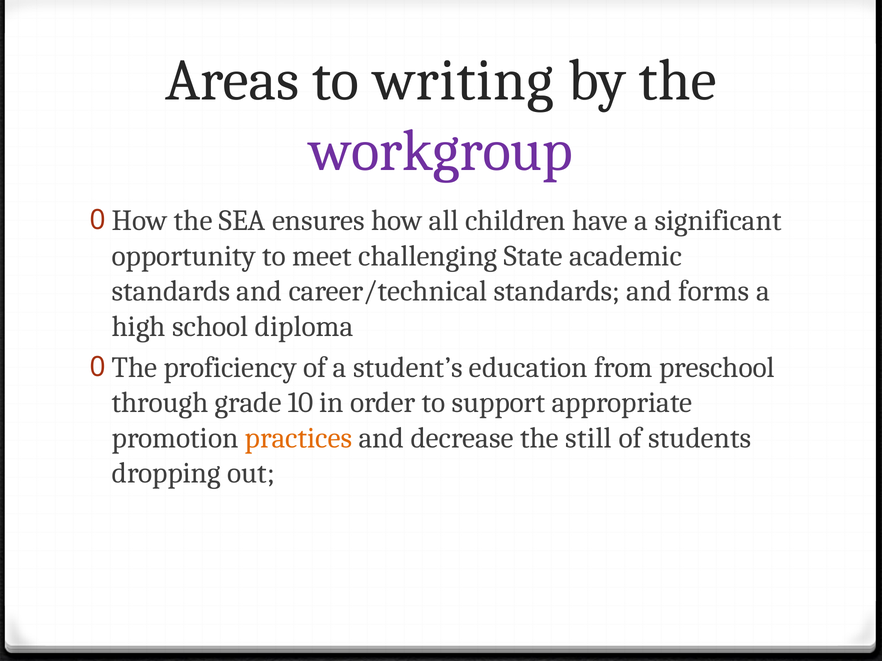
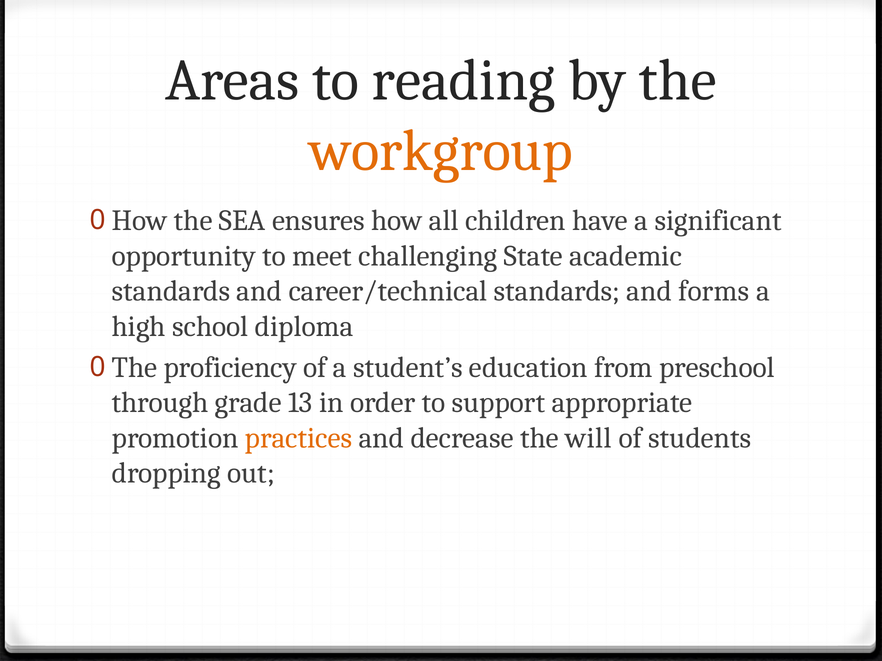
writing: writing -> reading
workgroup colour: purple -> orange
10: 10 -> 13
still: still -> will
